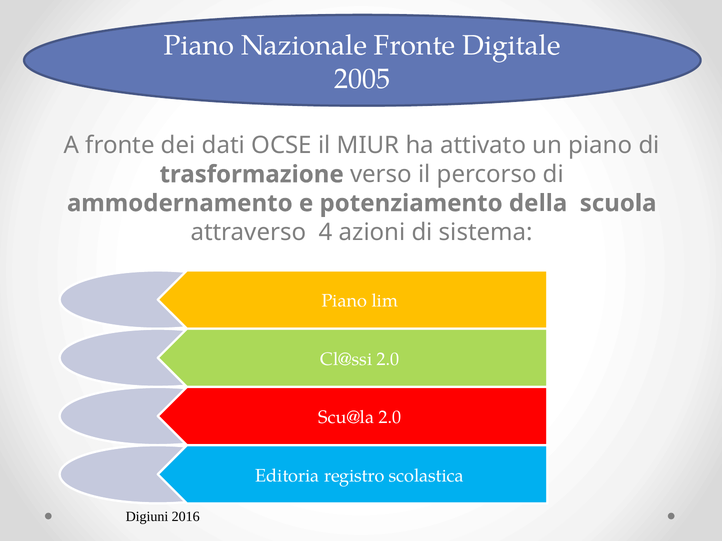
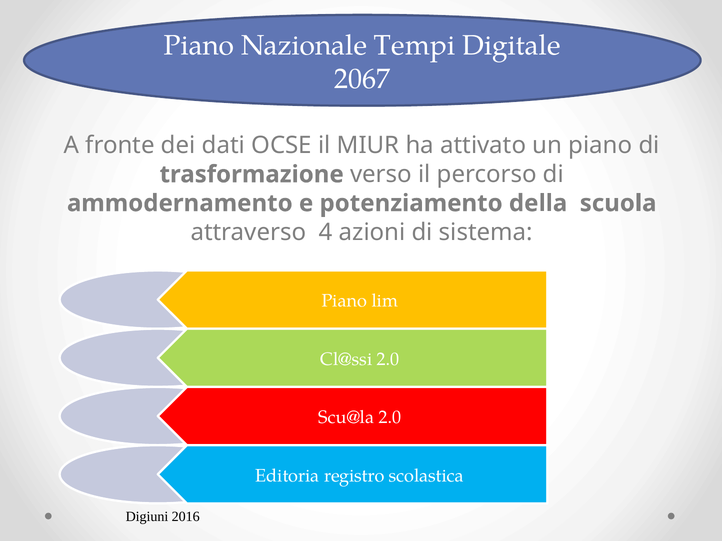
Nazionale Fronte: Fronte -> Tempi
2005: 2005 -> 2067
